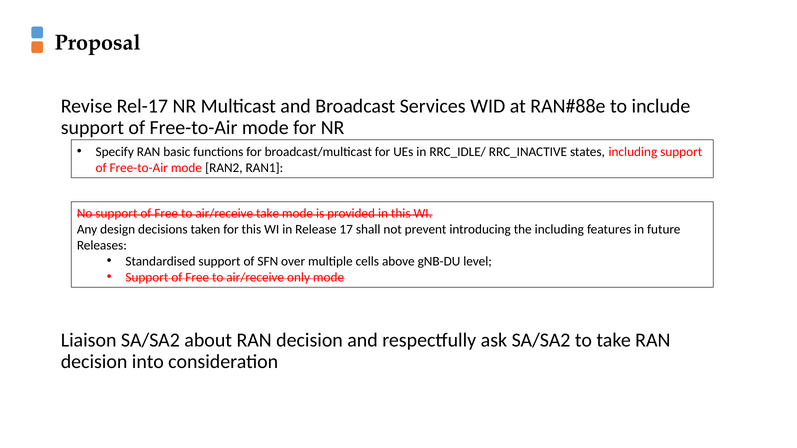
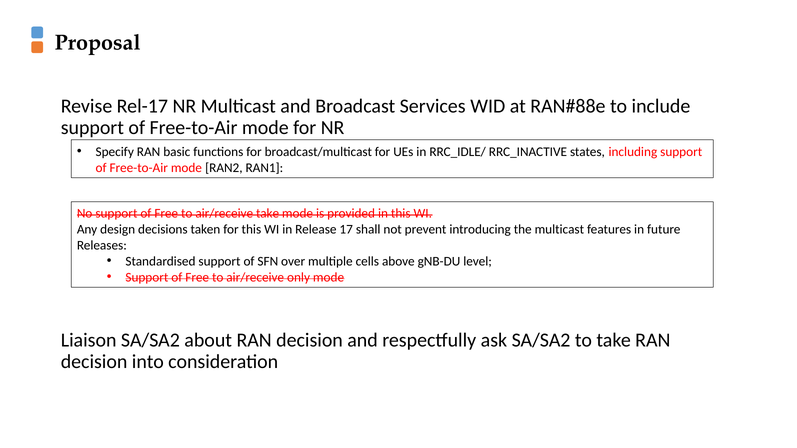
the including: including -> multicast
